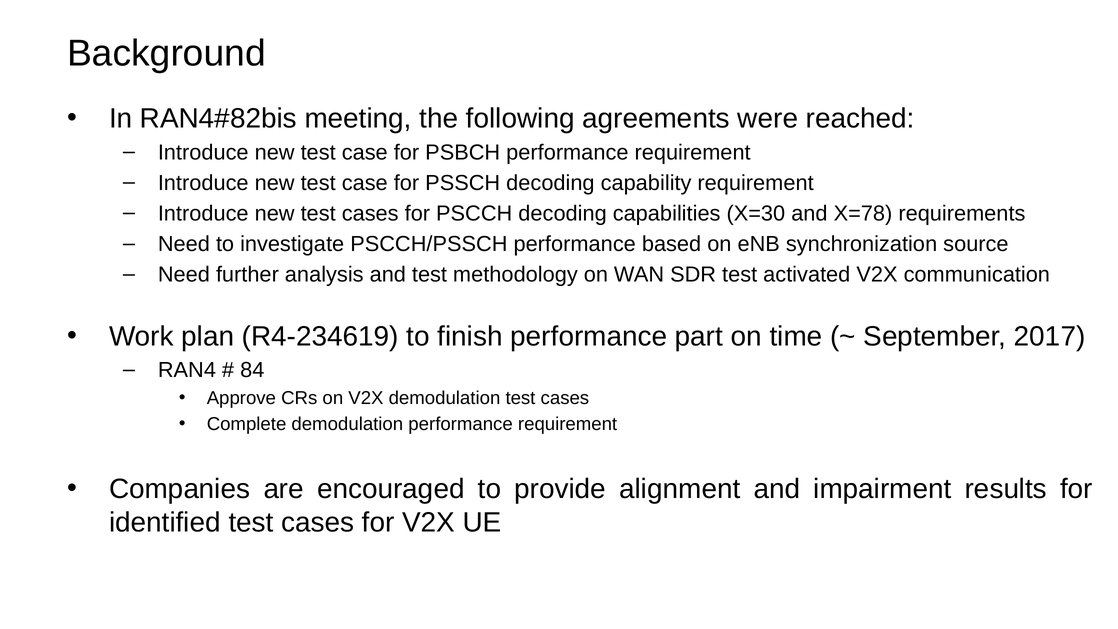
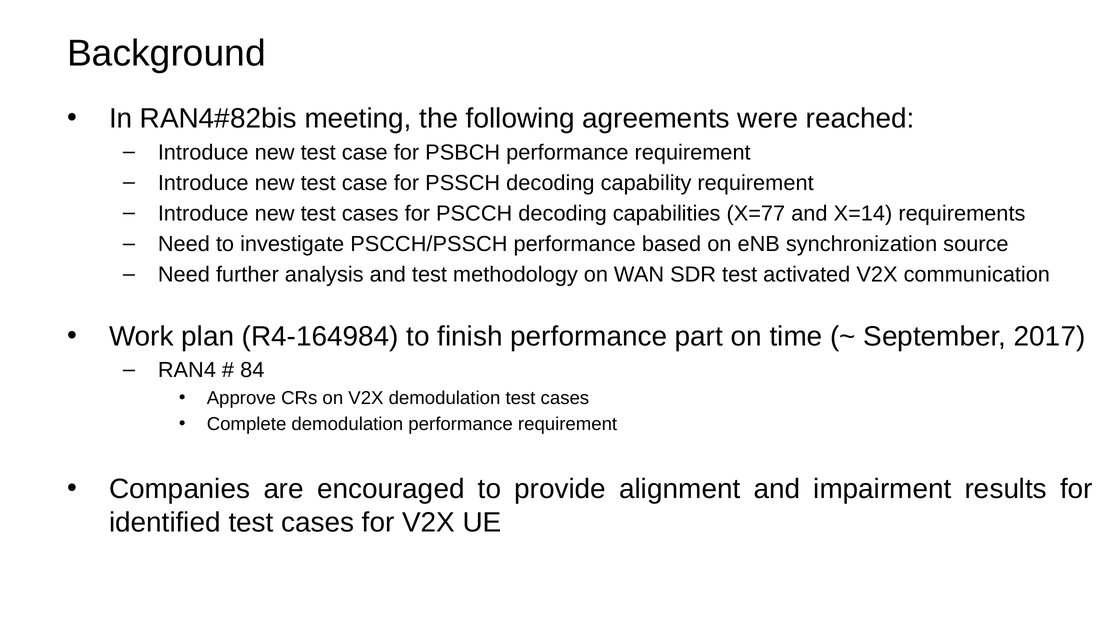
X=30: X=30 -> X=77
X=78: X=78 -> X=14
R4-234619: R4-234619 -> R4-164984
